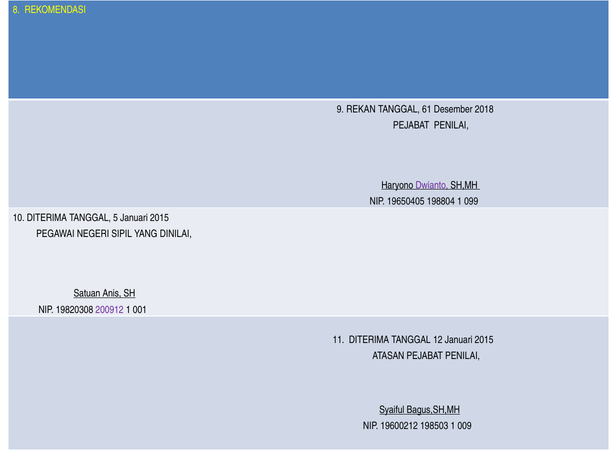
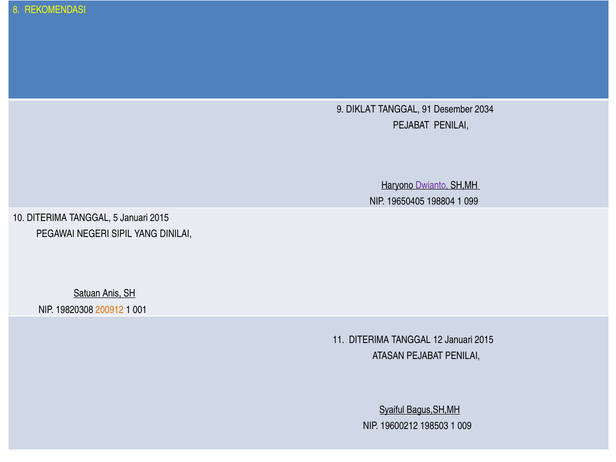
REKAN: REKAN -> DIKLAT
61: 61 -> 91
2018: 2018 -> 2034
200912 colour: purple -> orange
